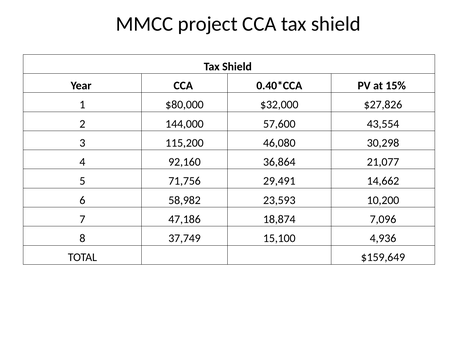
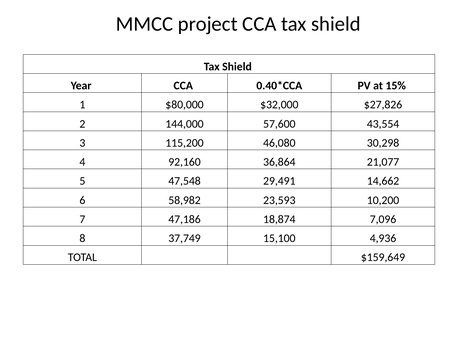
71,756: 71,756 -> 47,548
